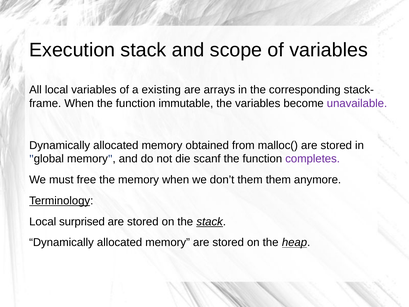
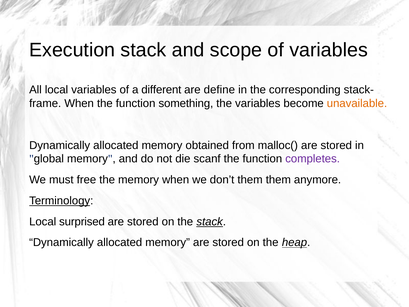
existing: existing -> different
arrays: arrays -> define
immutable: immutable -> something
unavailable colour: purple -> orange
